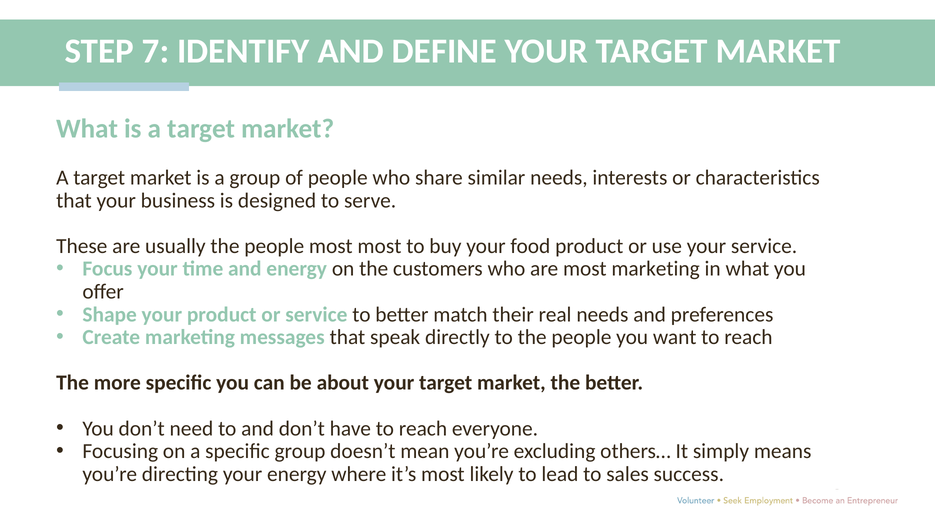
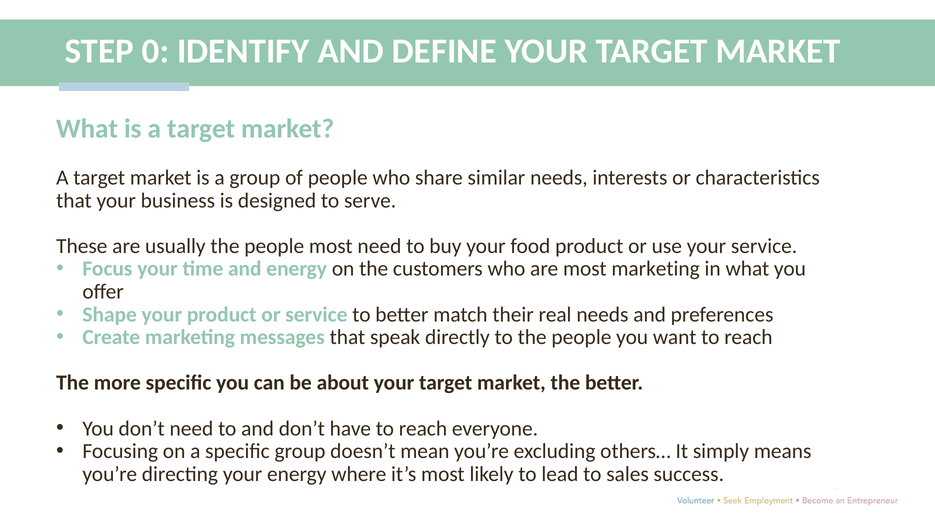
7: 7 -> 0
most most: most -> need
